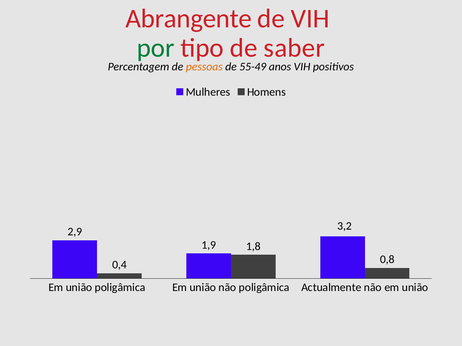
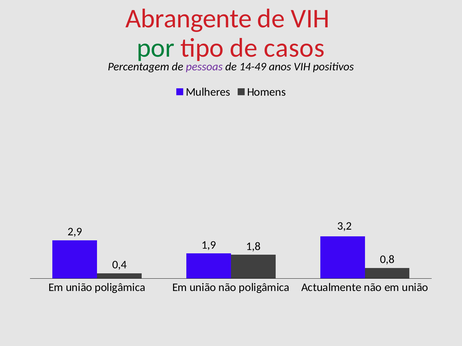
saber: saber -> casos
pessoas colour: orange -> purple
55-49: 55-49 -> 14-49
